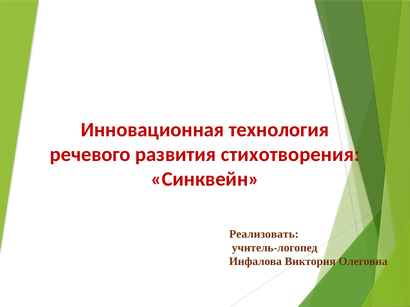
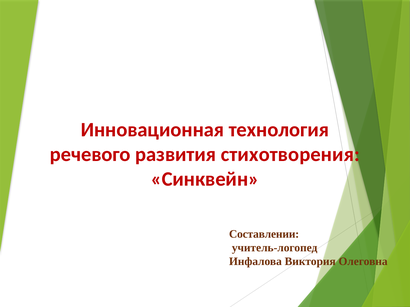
Реализовать: Реализовать -> Составлении
